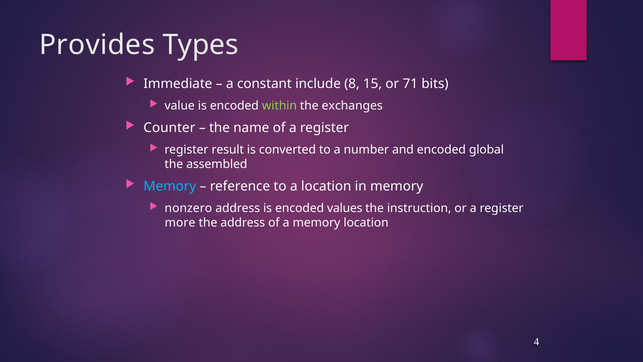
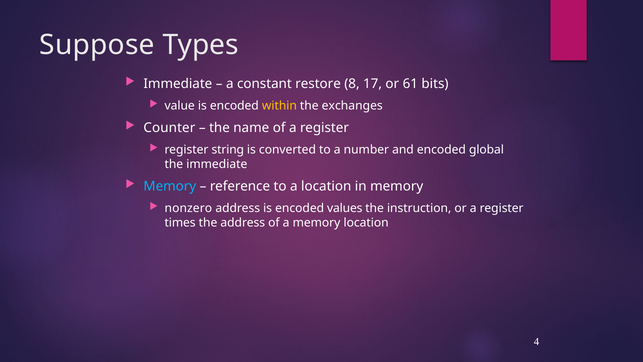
Provides: Provides -> Suppose
include: include -> restore
15: 15 -> 17
71: 71 -> 61
within colour: light green -> yellow
result: result -> string
the assembled: assembled -> immediate
more: more -> times
